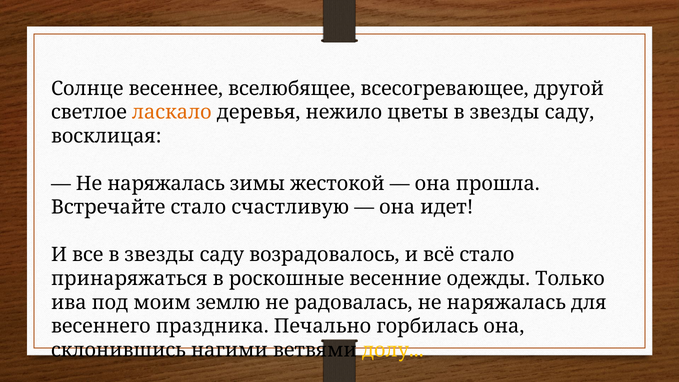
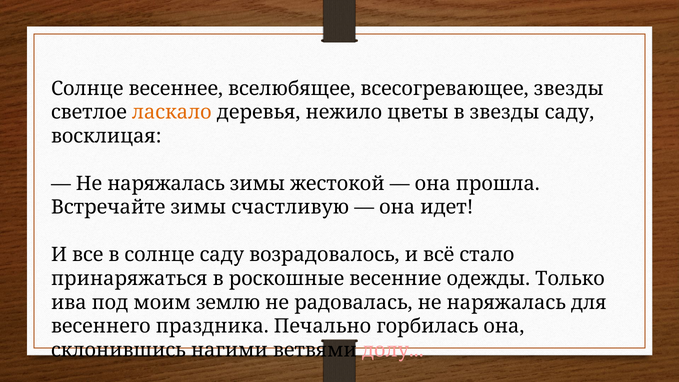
всесогревающее другой: другой -> звезды
Встречайте стало: стало -> зимы
все в звезды: звезды -> солнце
долу colour: yellow -> pink
